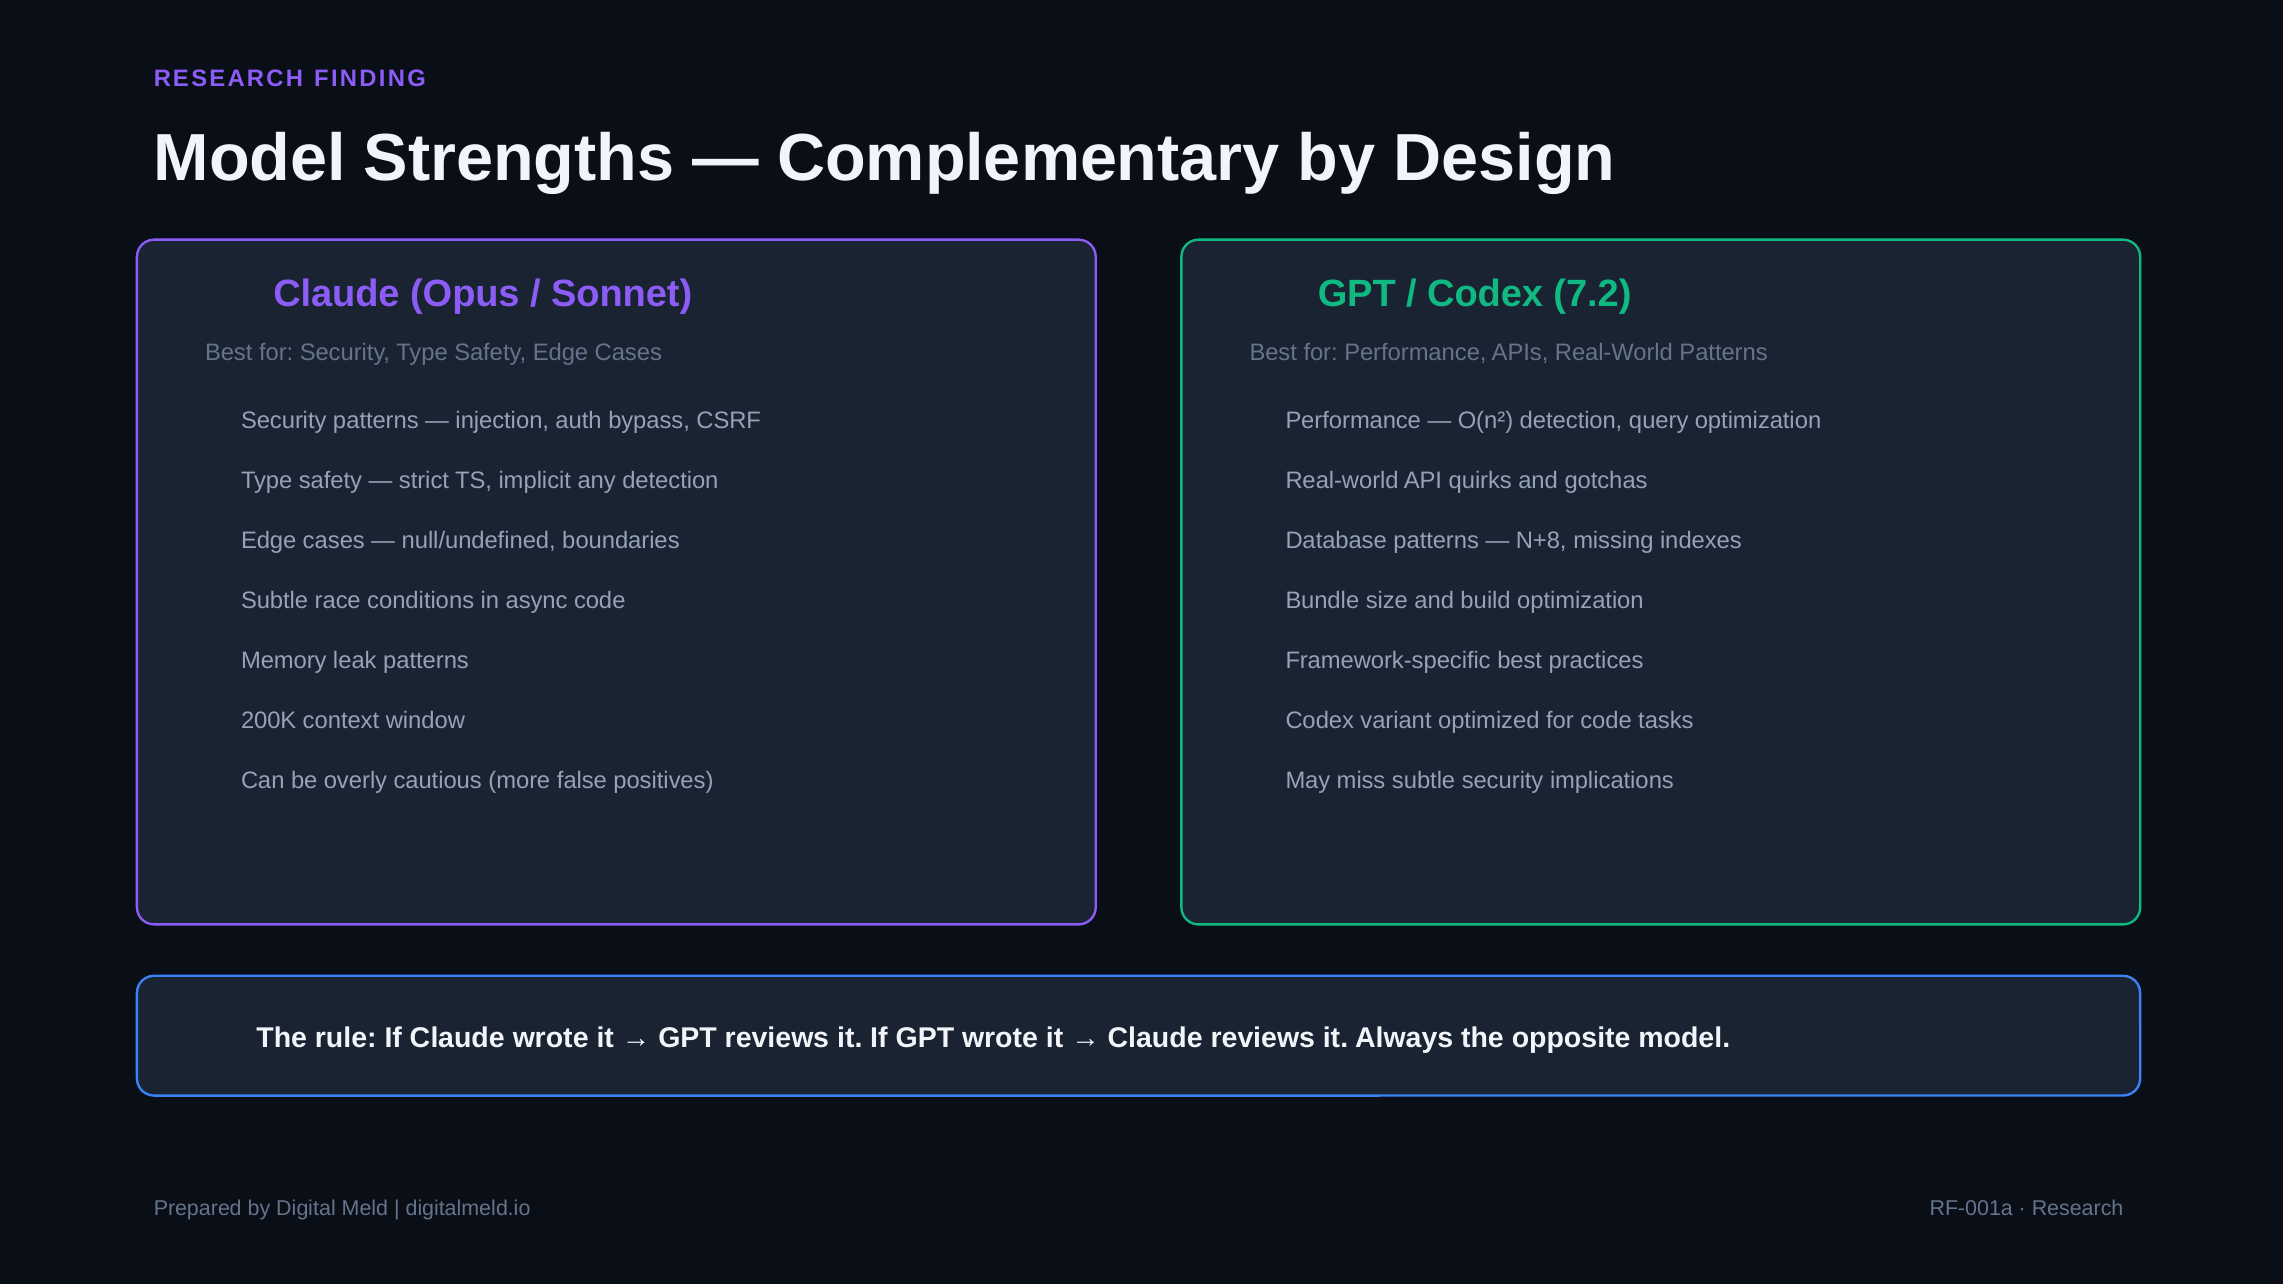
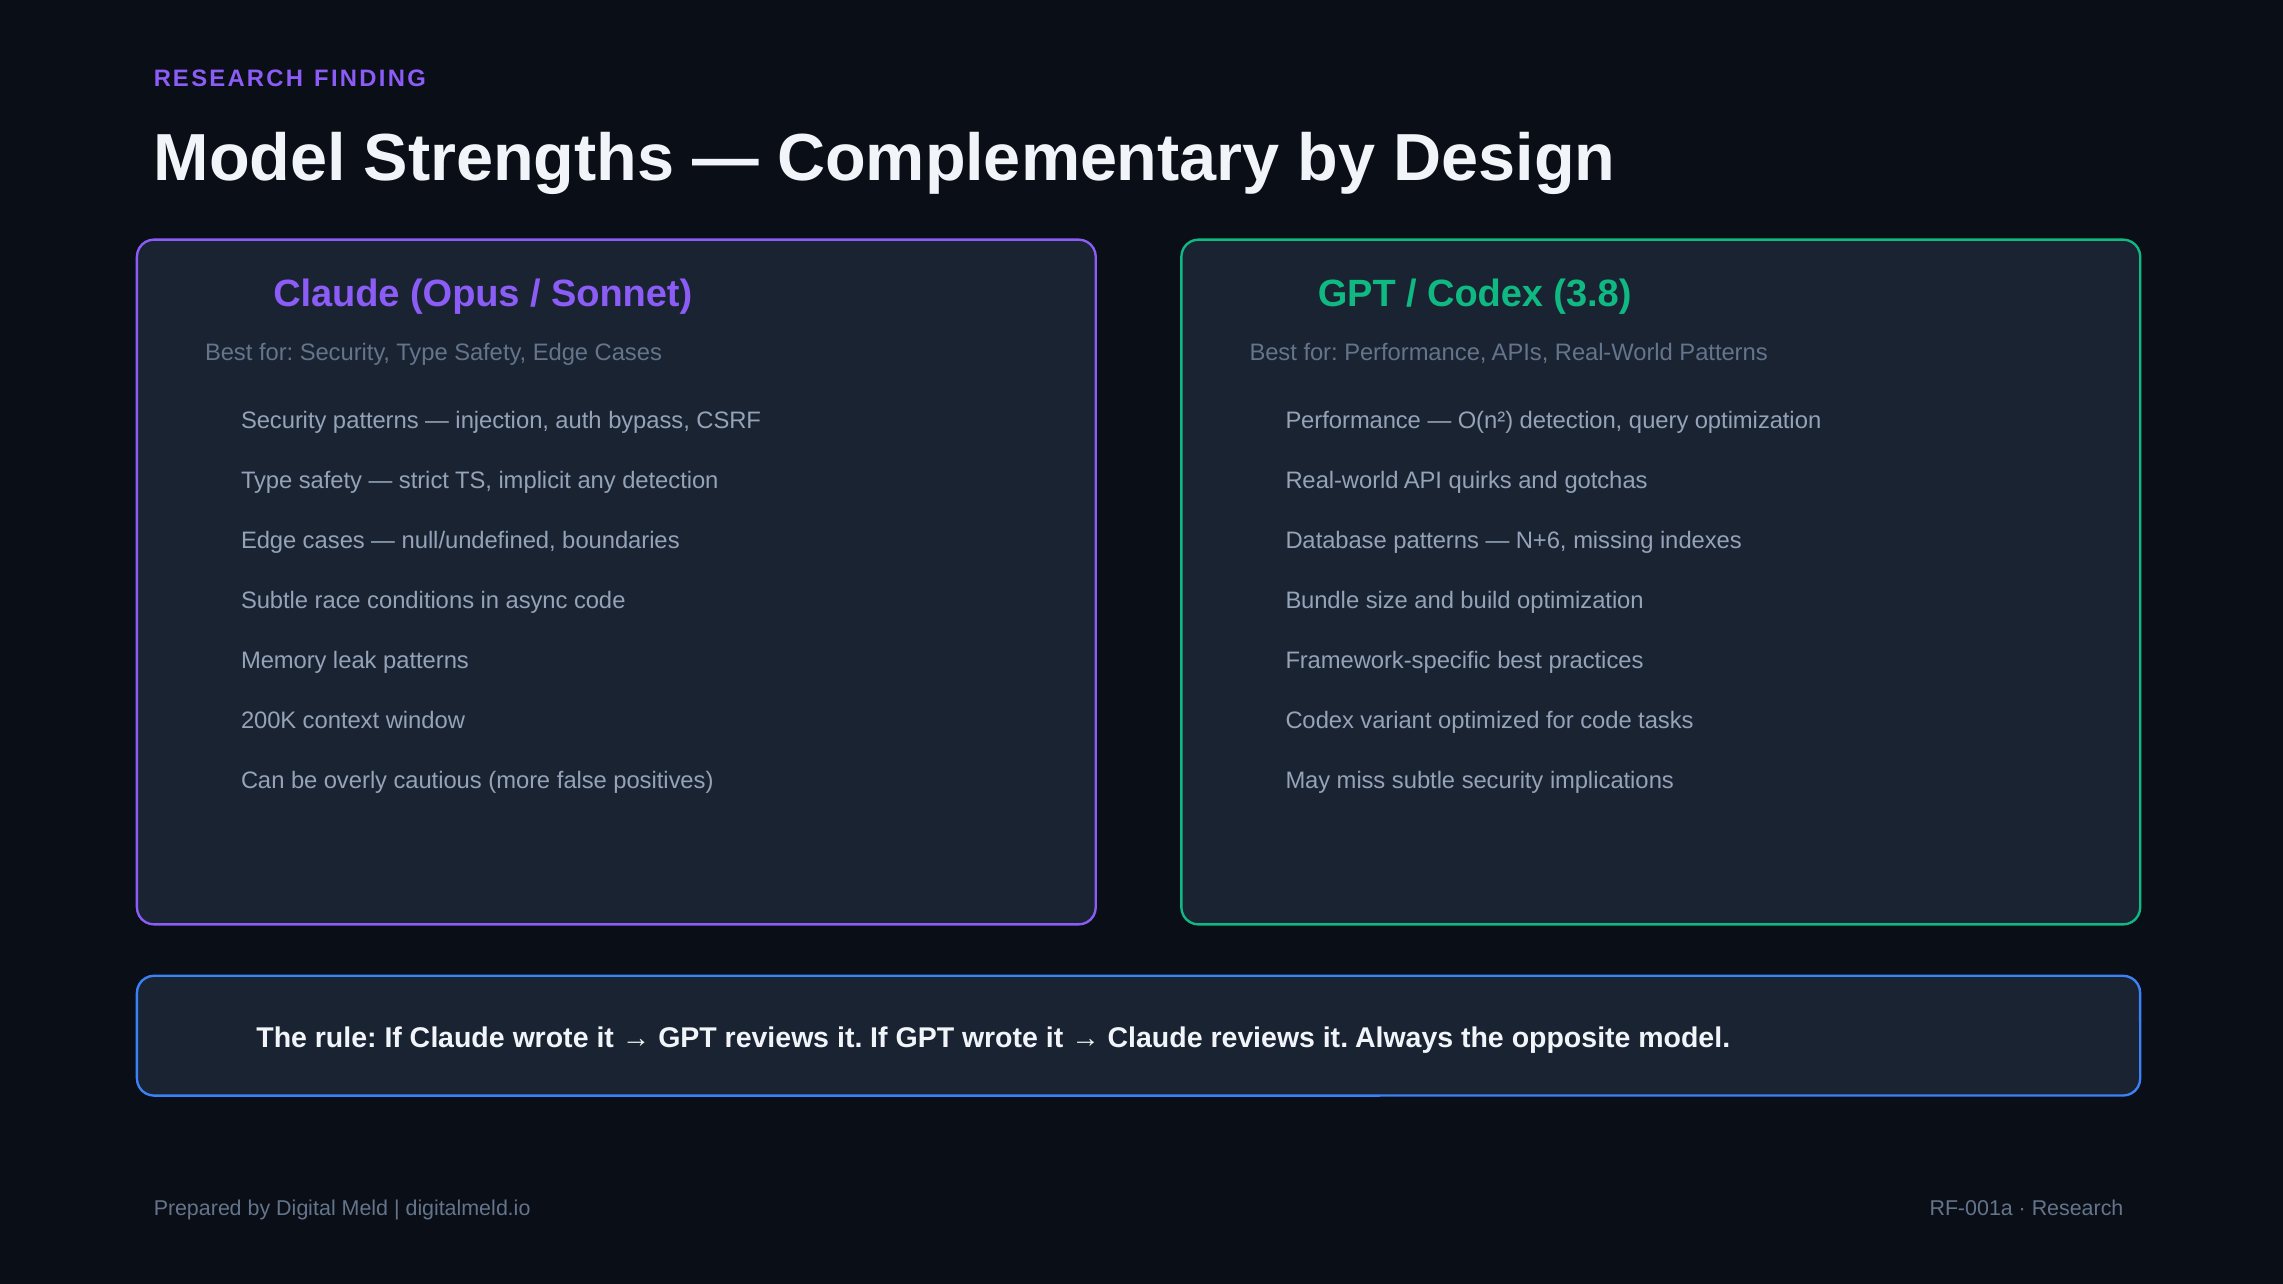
7.2: 7.2 -> 3.8
N+8: N+8 -> N+6
